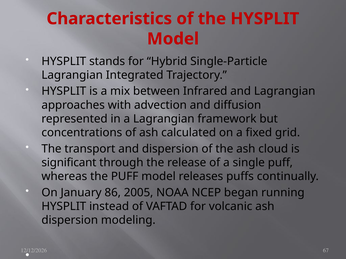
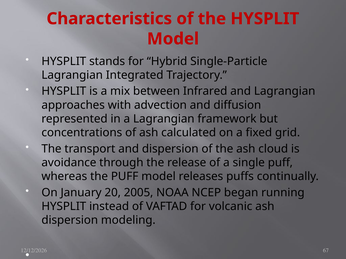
significant: significant -> avoidance
86: 86 -> 20
